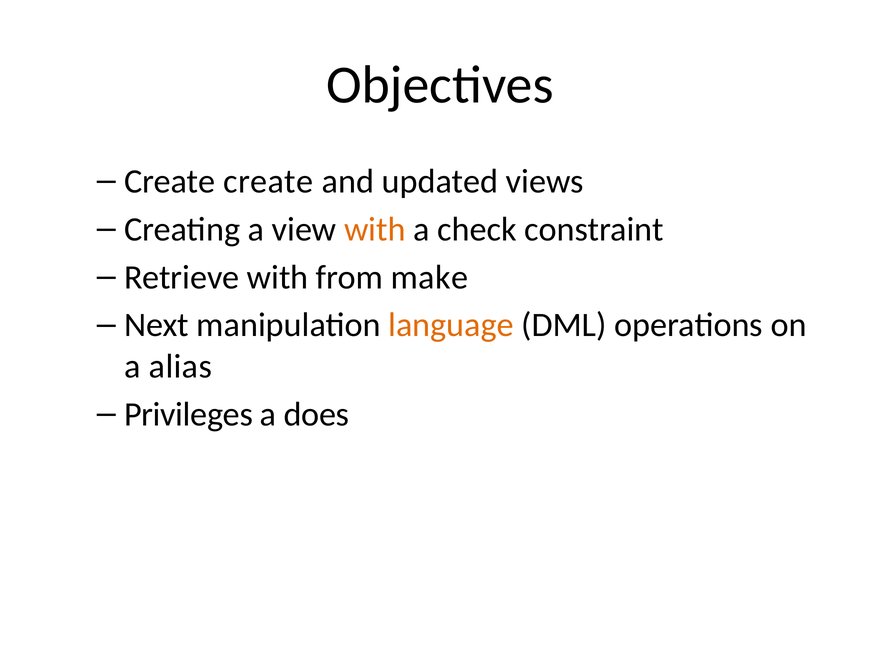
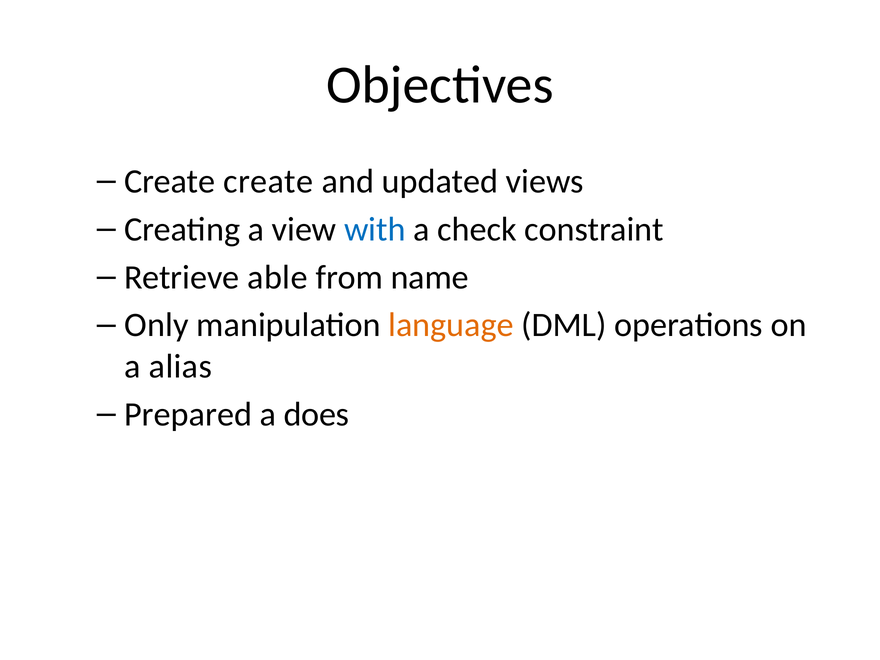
with at (375, 229) colour: orange -> blue
Retrieve with: with -> able
make: make -> name
Next: Next -> Only
Privileges: Privileges -> Prepared
